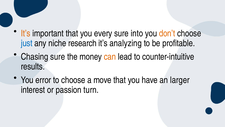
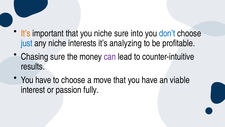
you every: every -> niche
don’t colour: orange -> blue
research: research -> interests
can colour: orange -> purple
error at (43, 80): error -> have
larger: larger -> viable
turn: turn -> fully
